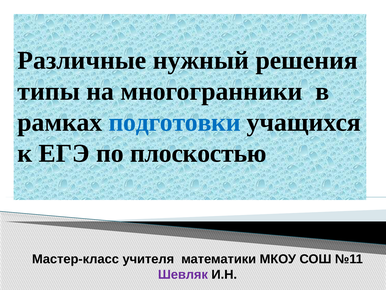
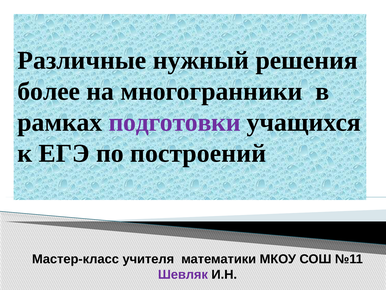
типы: типы -> более
подготовки colour: blue -> purple
плоскостью: плоскостью -> построений
